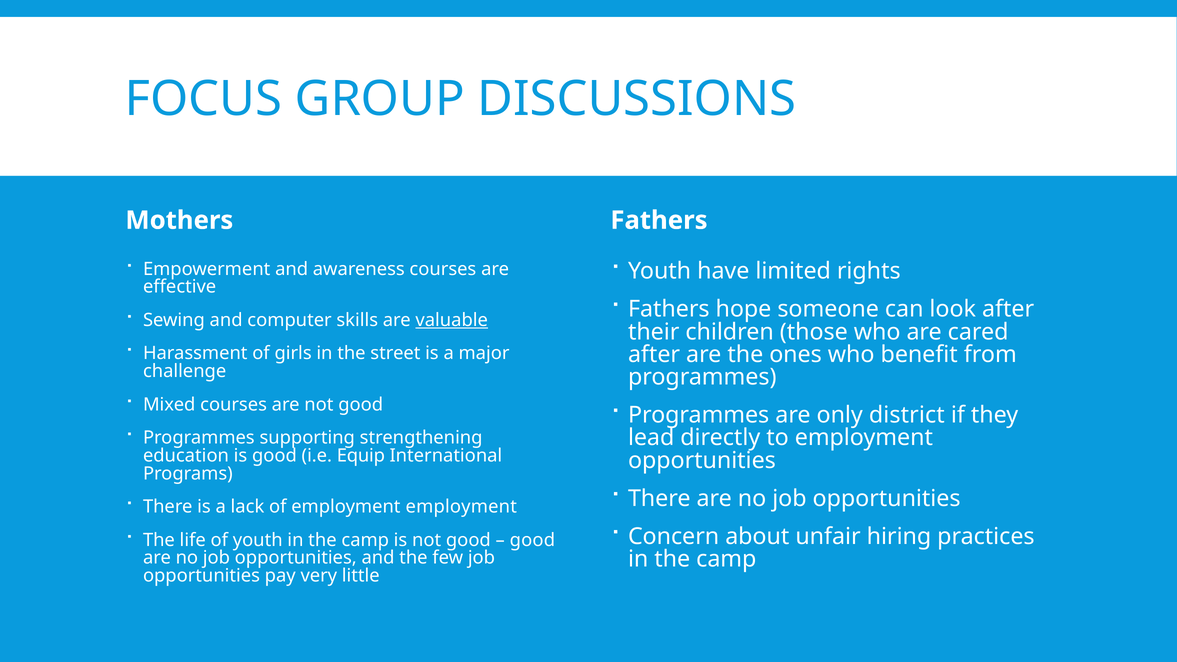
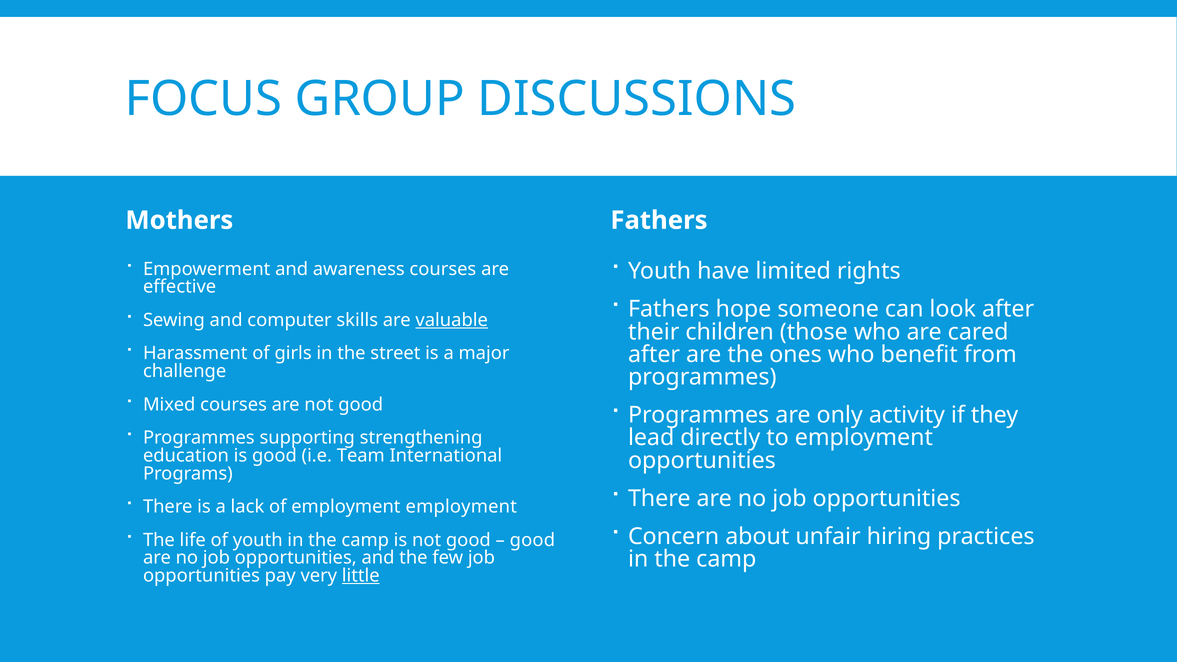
district: district -> activity
Equip: Equip -> Team
little underline: none -> present
